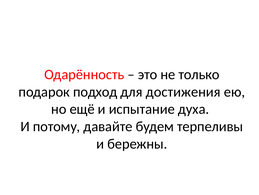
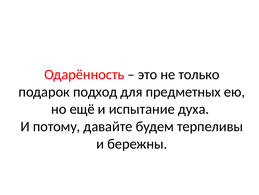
достижения: достижения -> предметных
